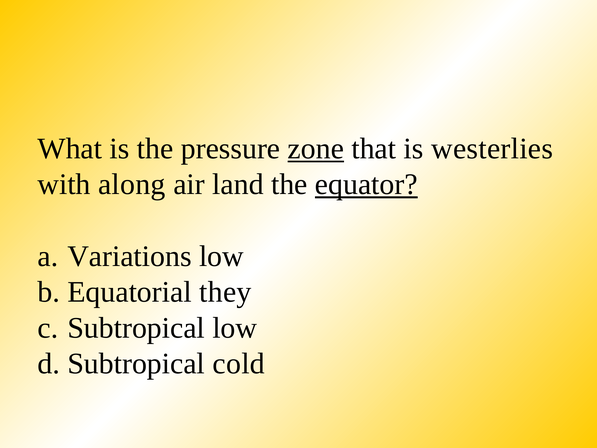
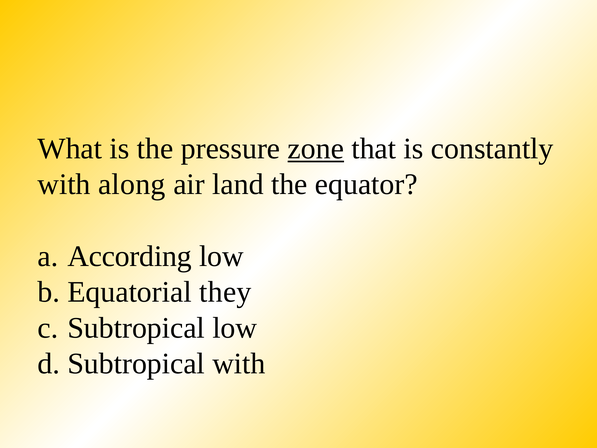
westerlies: westerlies -> constantly
equator underline: present -> none
Variations: Variations -> According
cold at (239, 363): cold -> with
